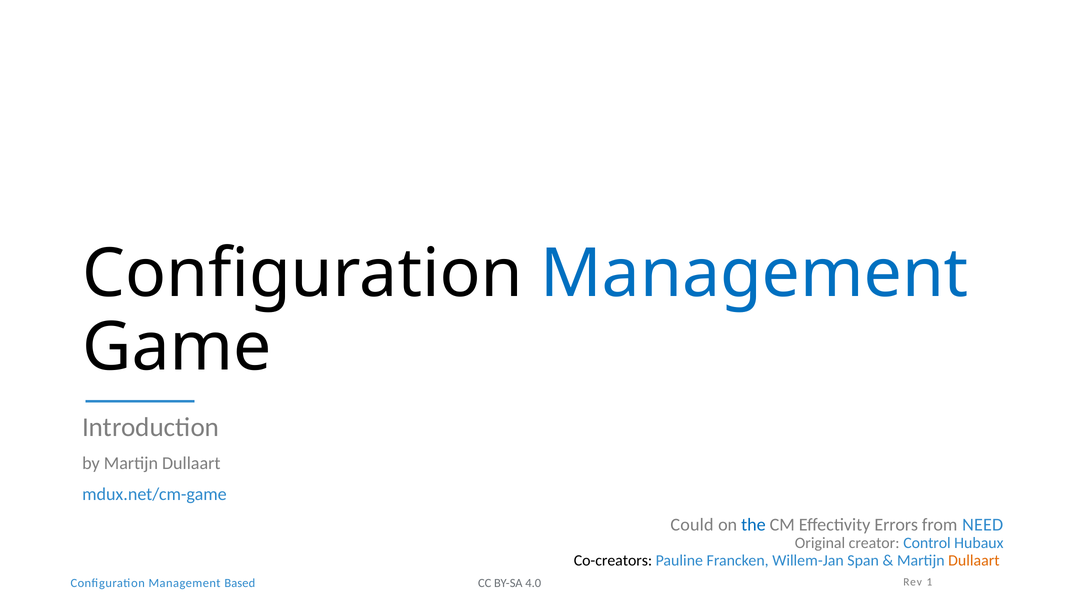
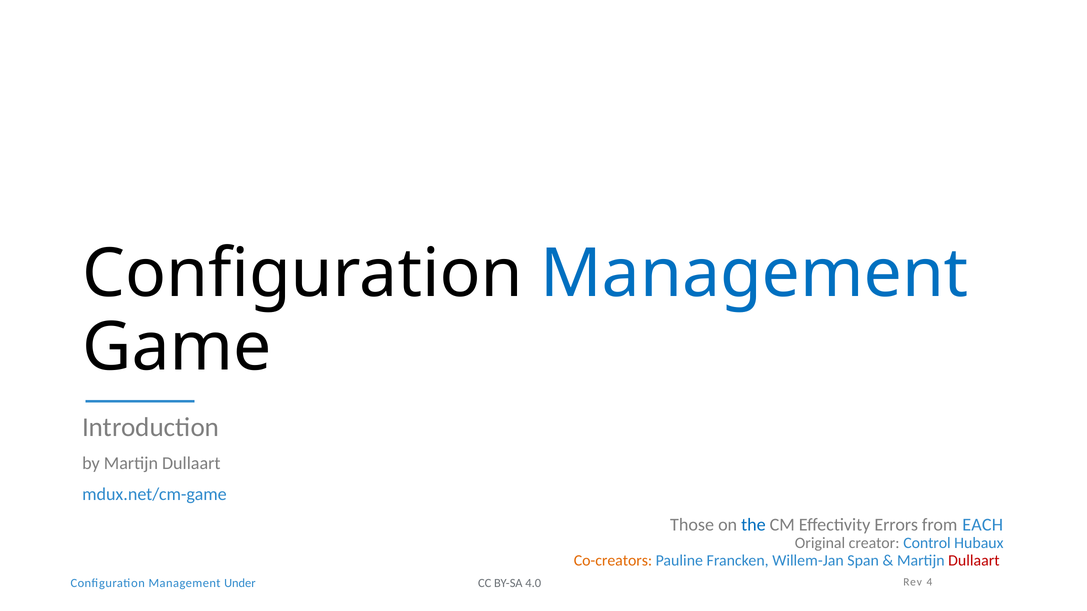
Could: Could -> Those
NEED: NEED -> EACH
Co-creators colour: black -> orange
Dullaart at (974, 561) colour: orange -> red
1: 1 -> 4
Based: Based -> Under
